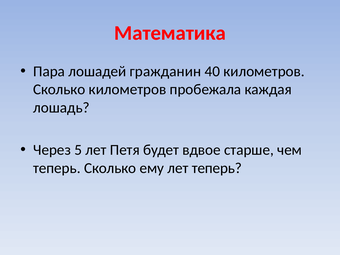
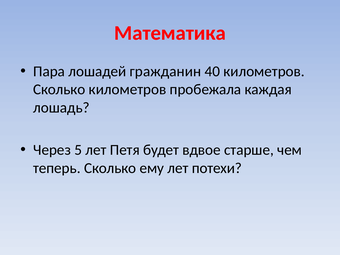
лет теперь: теперь -> потехи
